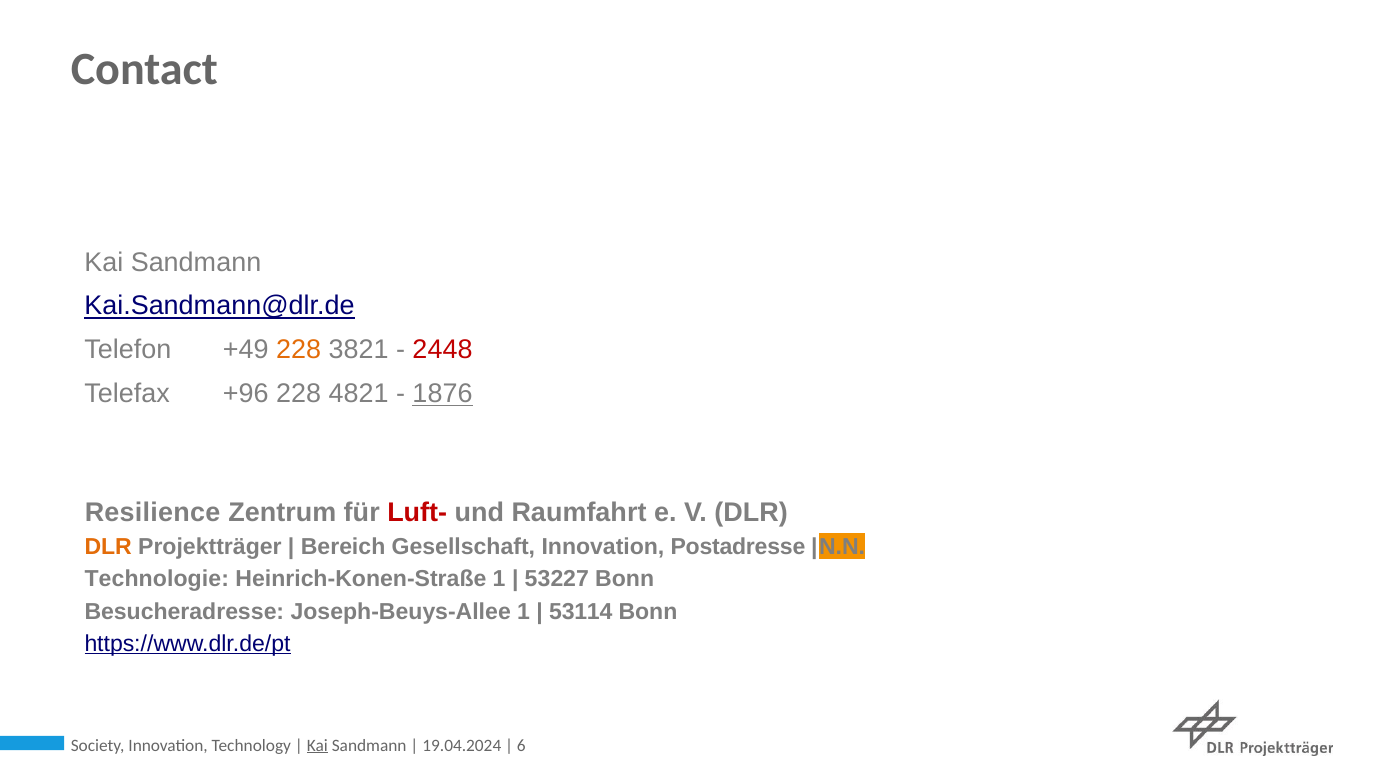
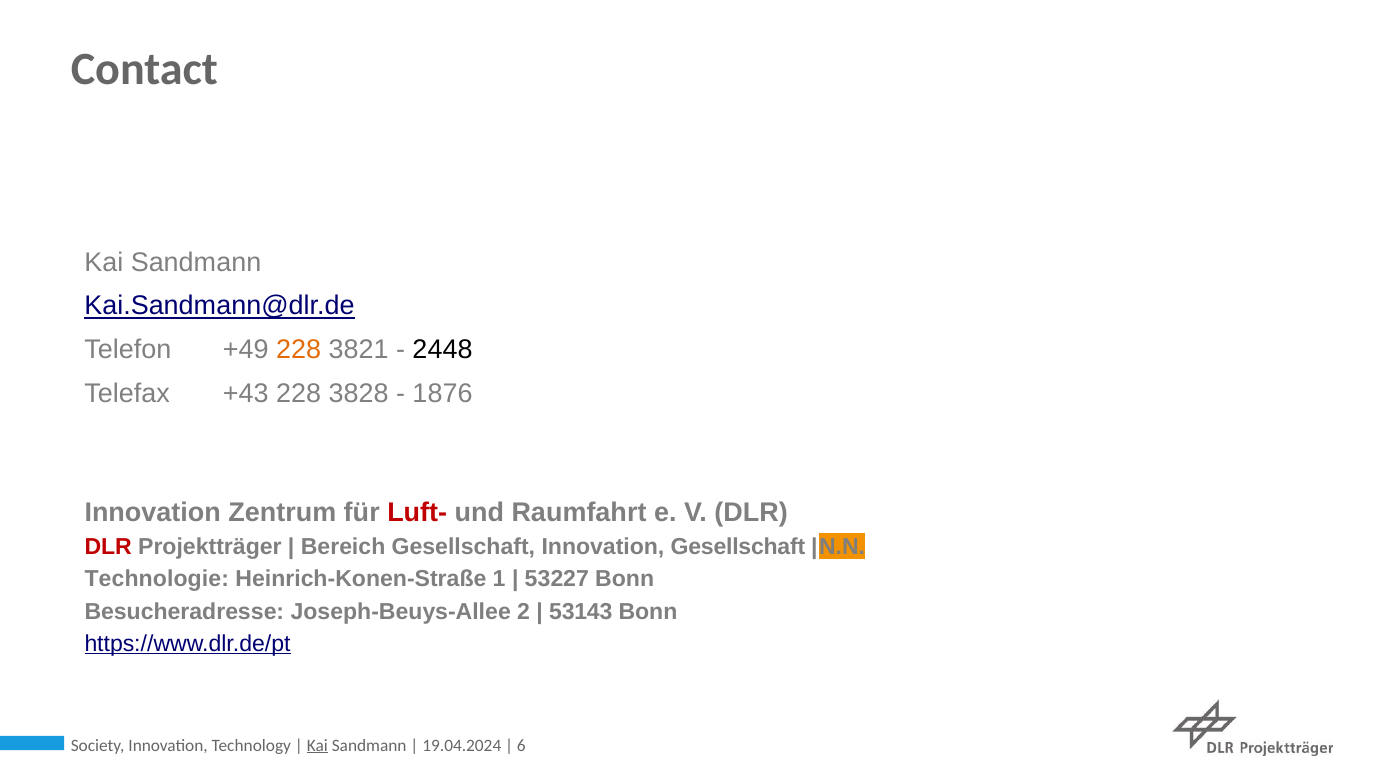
2448 colour: red -> black
+96: +96 -> +43
4821: 4821 -> 3828
1876 underline: present -> none
Resilience at (153, 513): Resilience -> Innovation
DLR at (108, 547) colour: orange -> red
Innovation Postadresse: Postadresse -> Gesellschaft
Joseph-Beuys-Allee 1: 1 -> 2
53114: 53114 -> 53143
